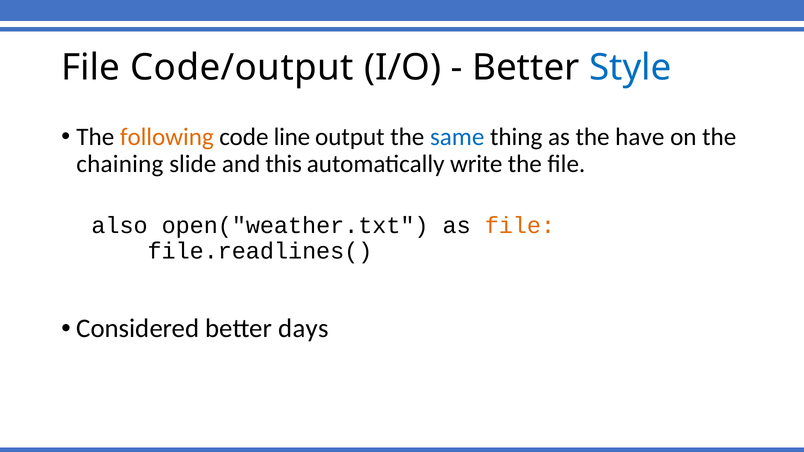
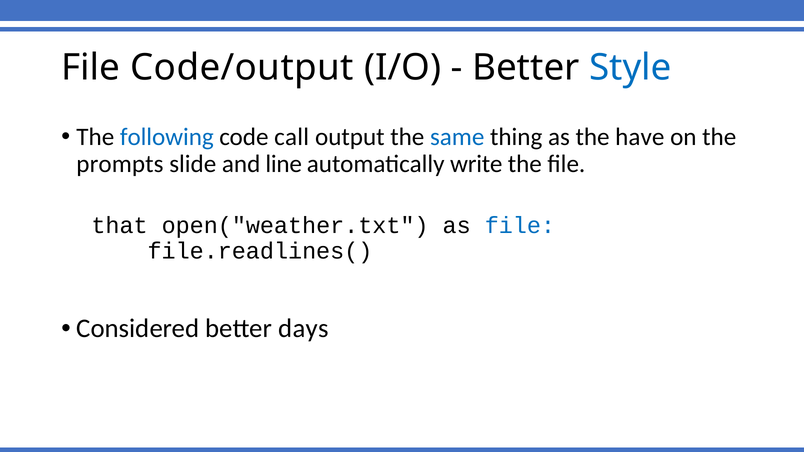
following colour: orange -> blue
line: line -> call
chaining: chaining -> prompts
this: this -> line
also: also -> that
file at (520, 226) colour: orange -> blue
